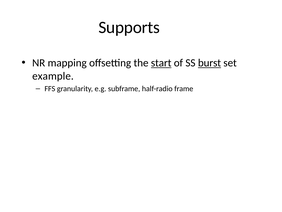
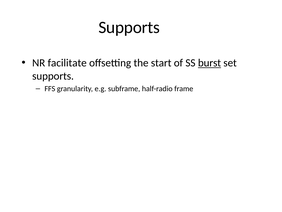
mapping: mapping -> facilitate
start underline: present -> none
example at (53, 76): example -> supports
